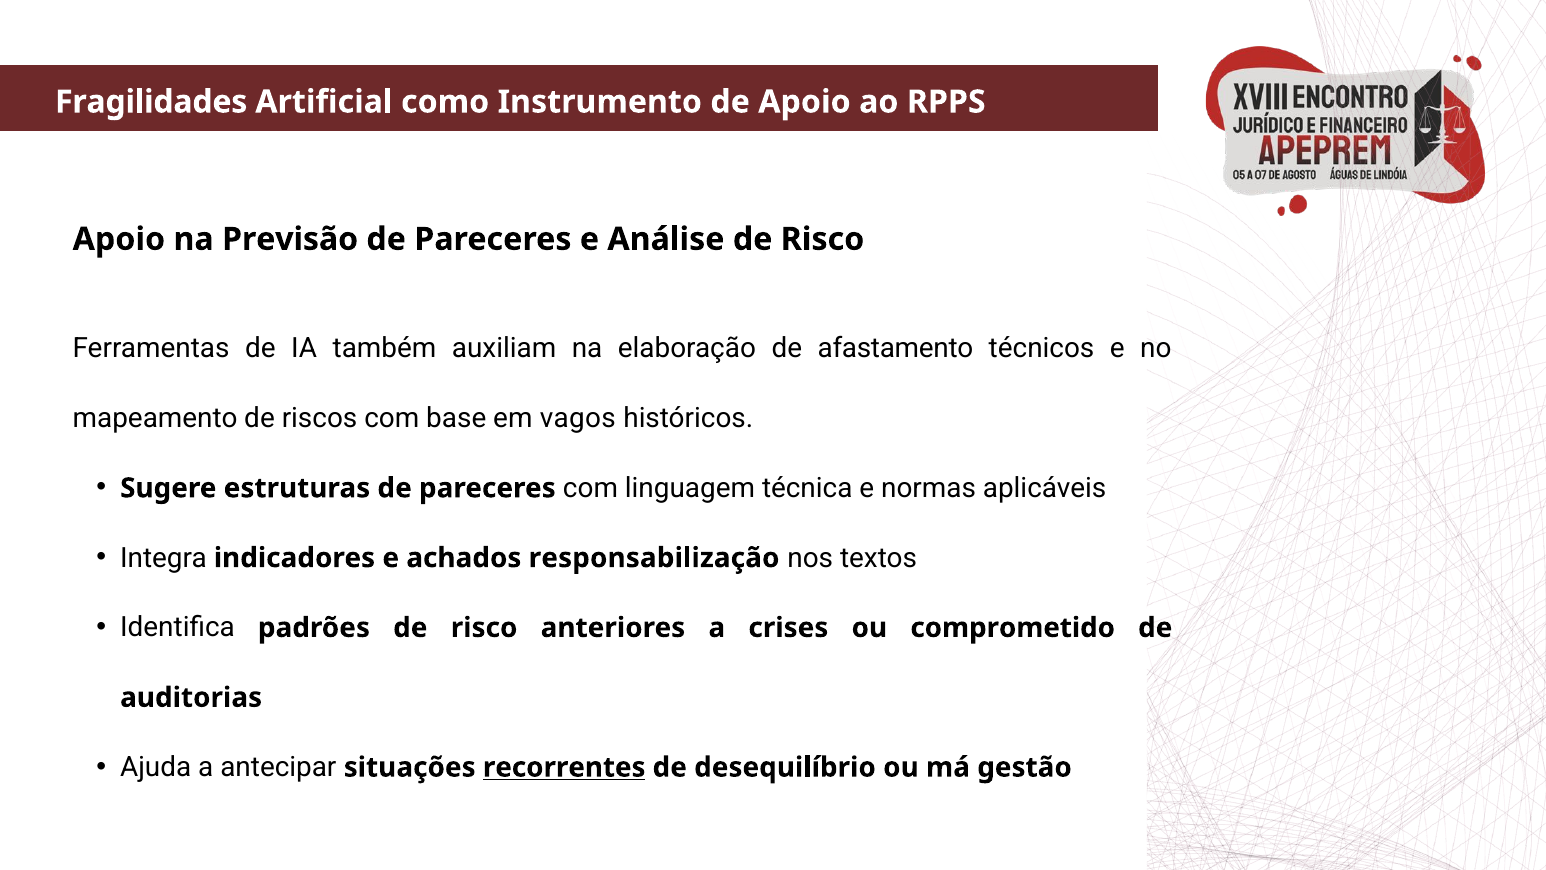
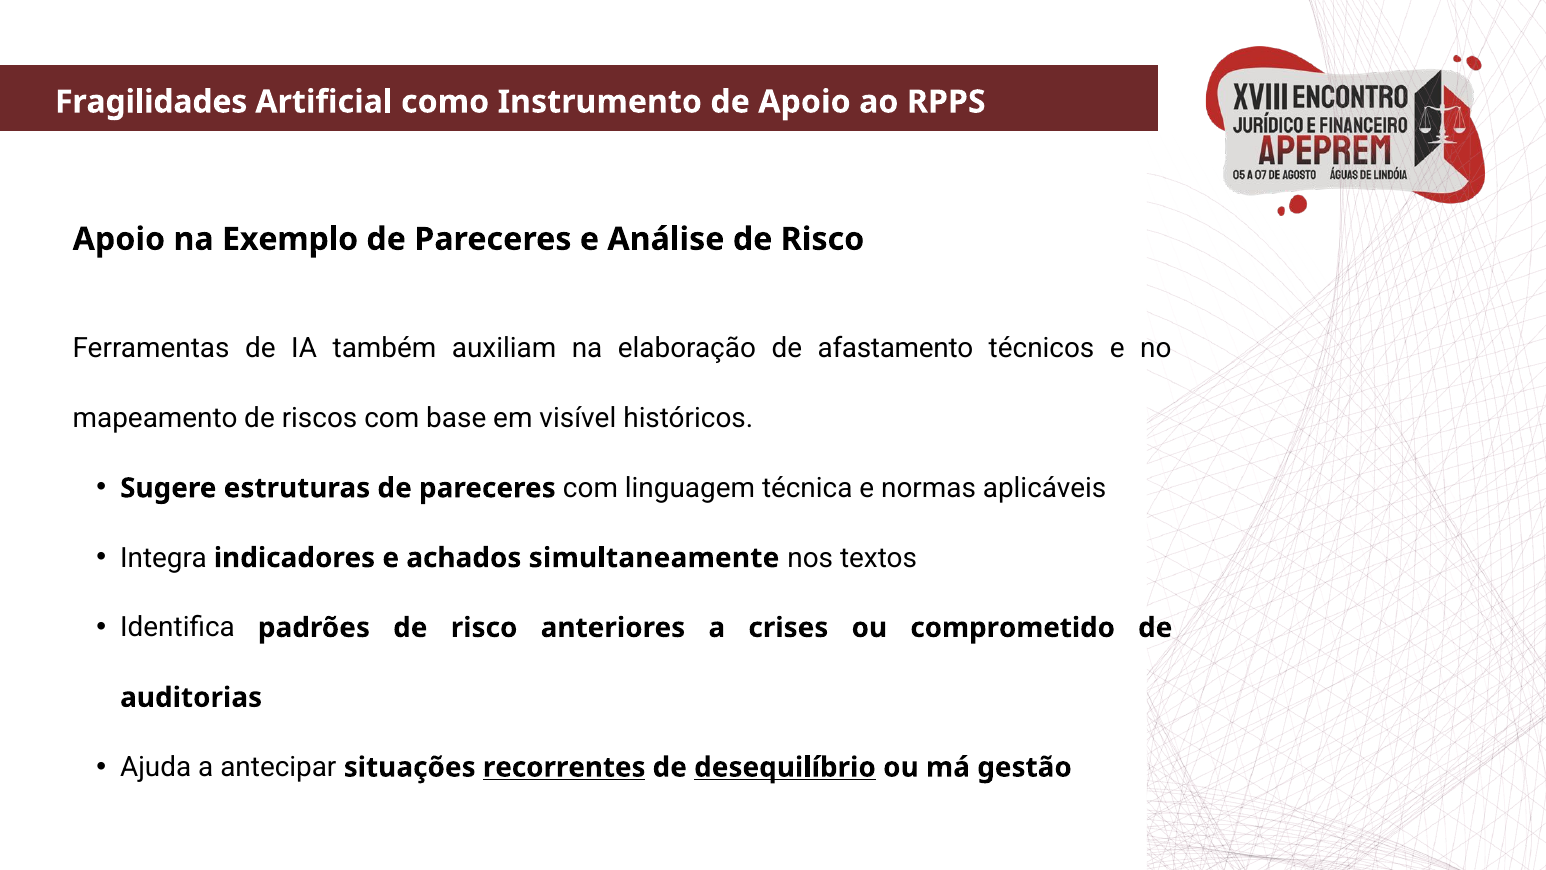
Previsão: Previsão -> Exemplo
vagos: vagos -> visível
responsabilização: responsabilização -> simultaneamente
desequilíbrio underline: none -> present
